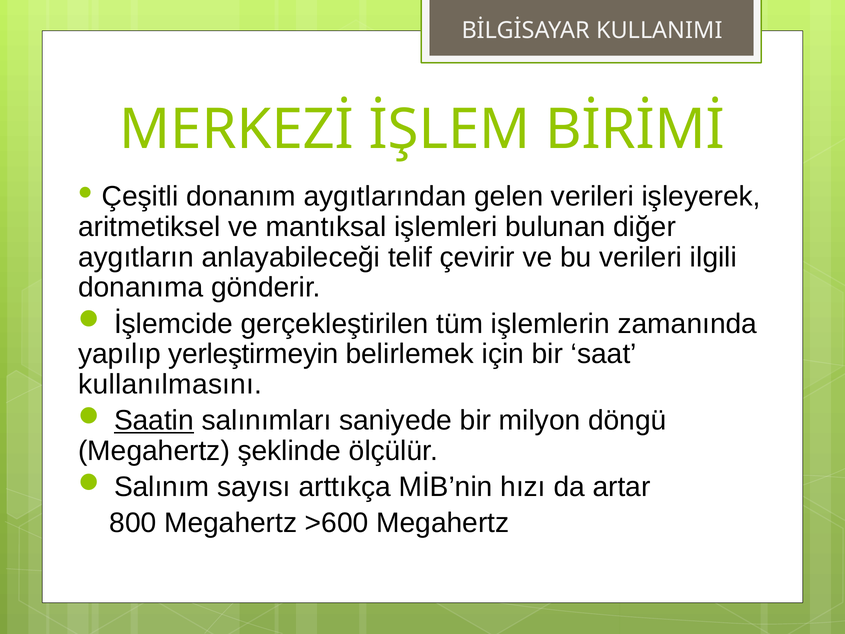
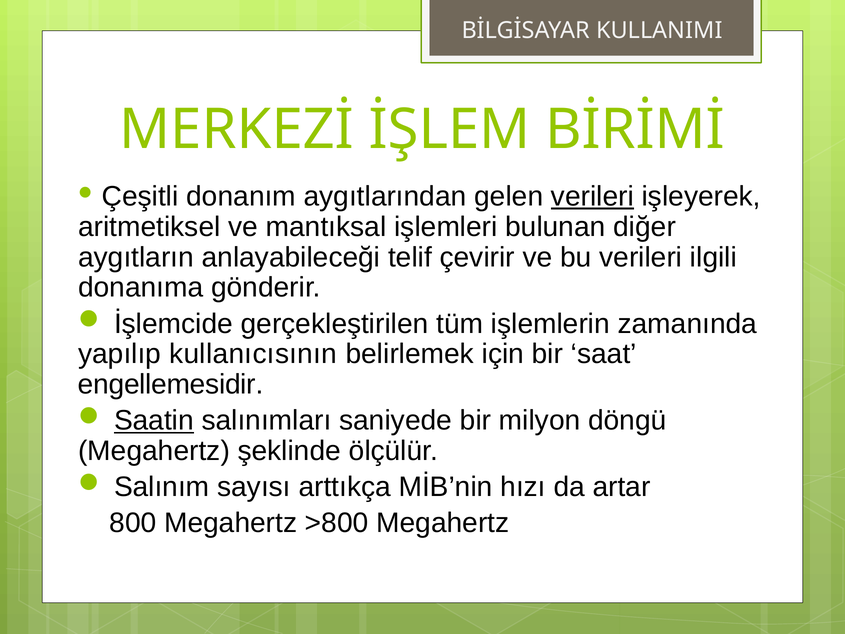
verileri at (592, 196) underline: none -> present
yerleştirmeyin: yerleştirmeyin -> kullanıcısının
kullanılmasını: kullanılmasını -> engellemesidir
>600: >600 -> >800
